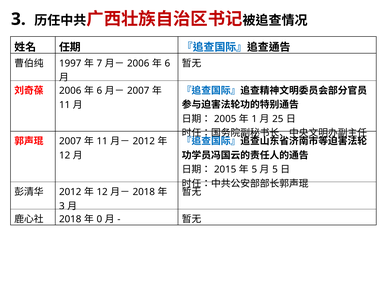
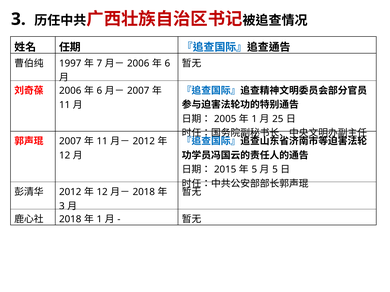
0 at (99, 220): 0 -> 1
